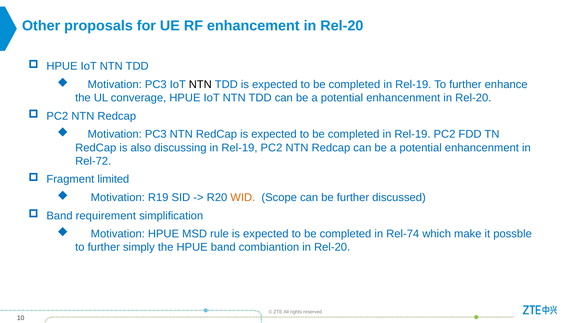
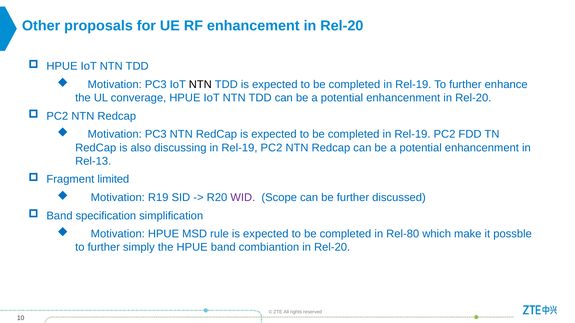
Rel-72: Rel-72 -> Rel-13
WID colour: orange -> purple
requirement: requirement -> specification
Rel-74: Rel-74 -> Rel-80
